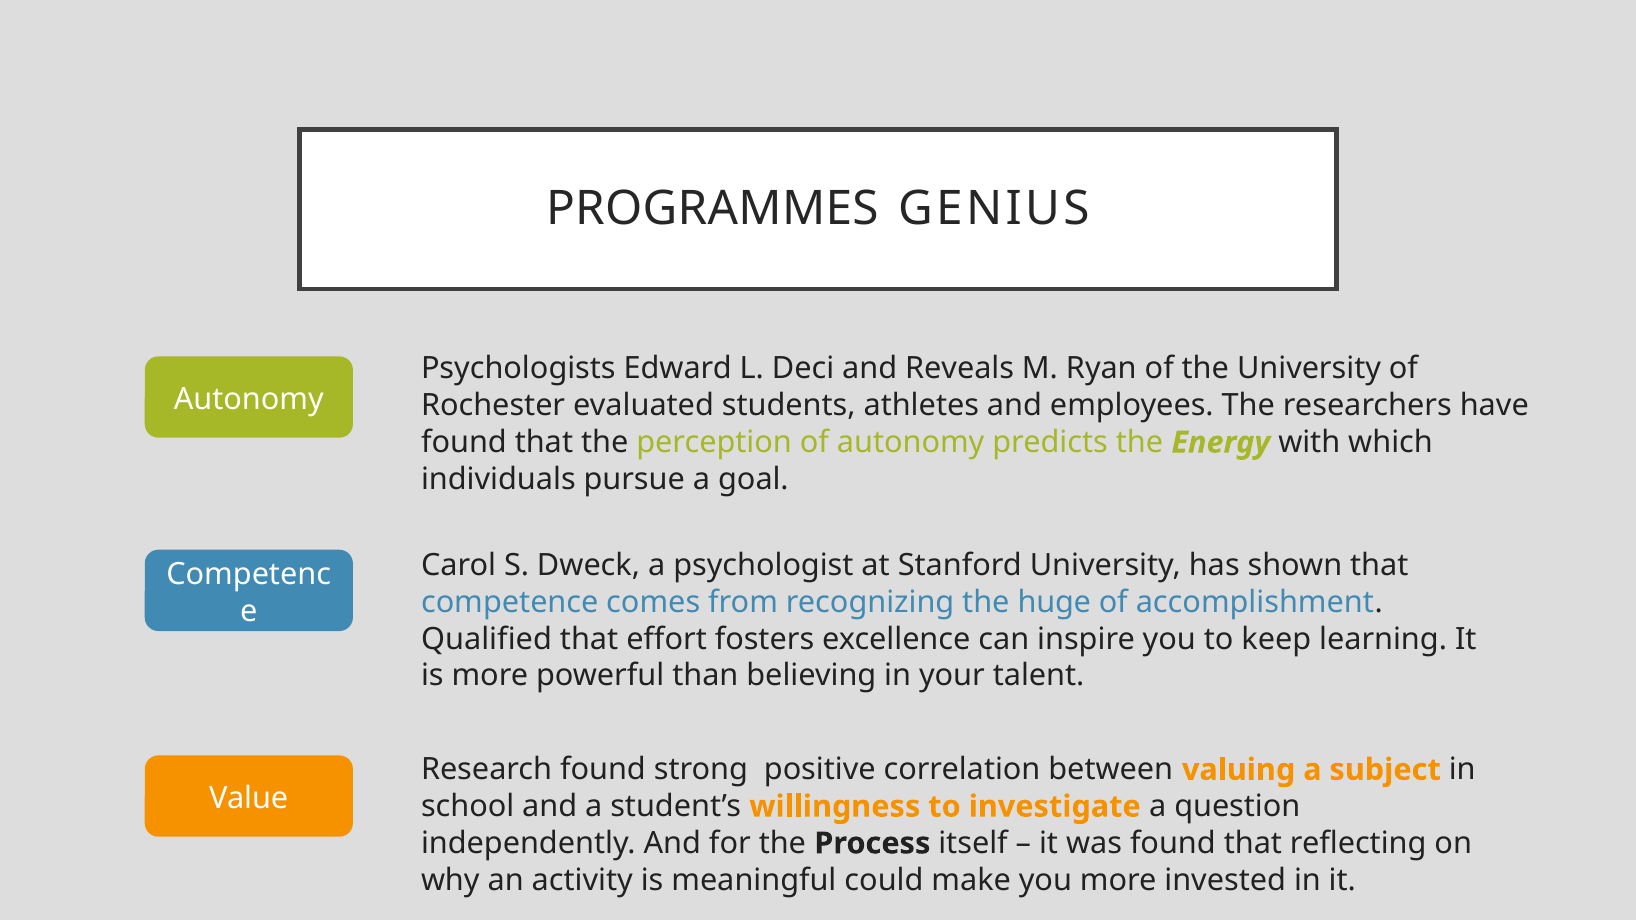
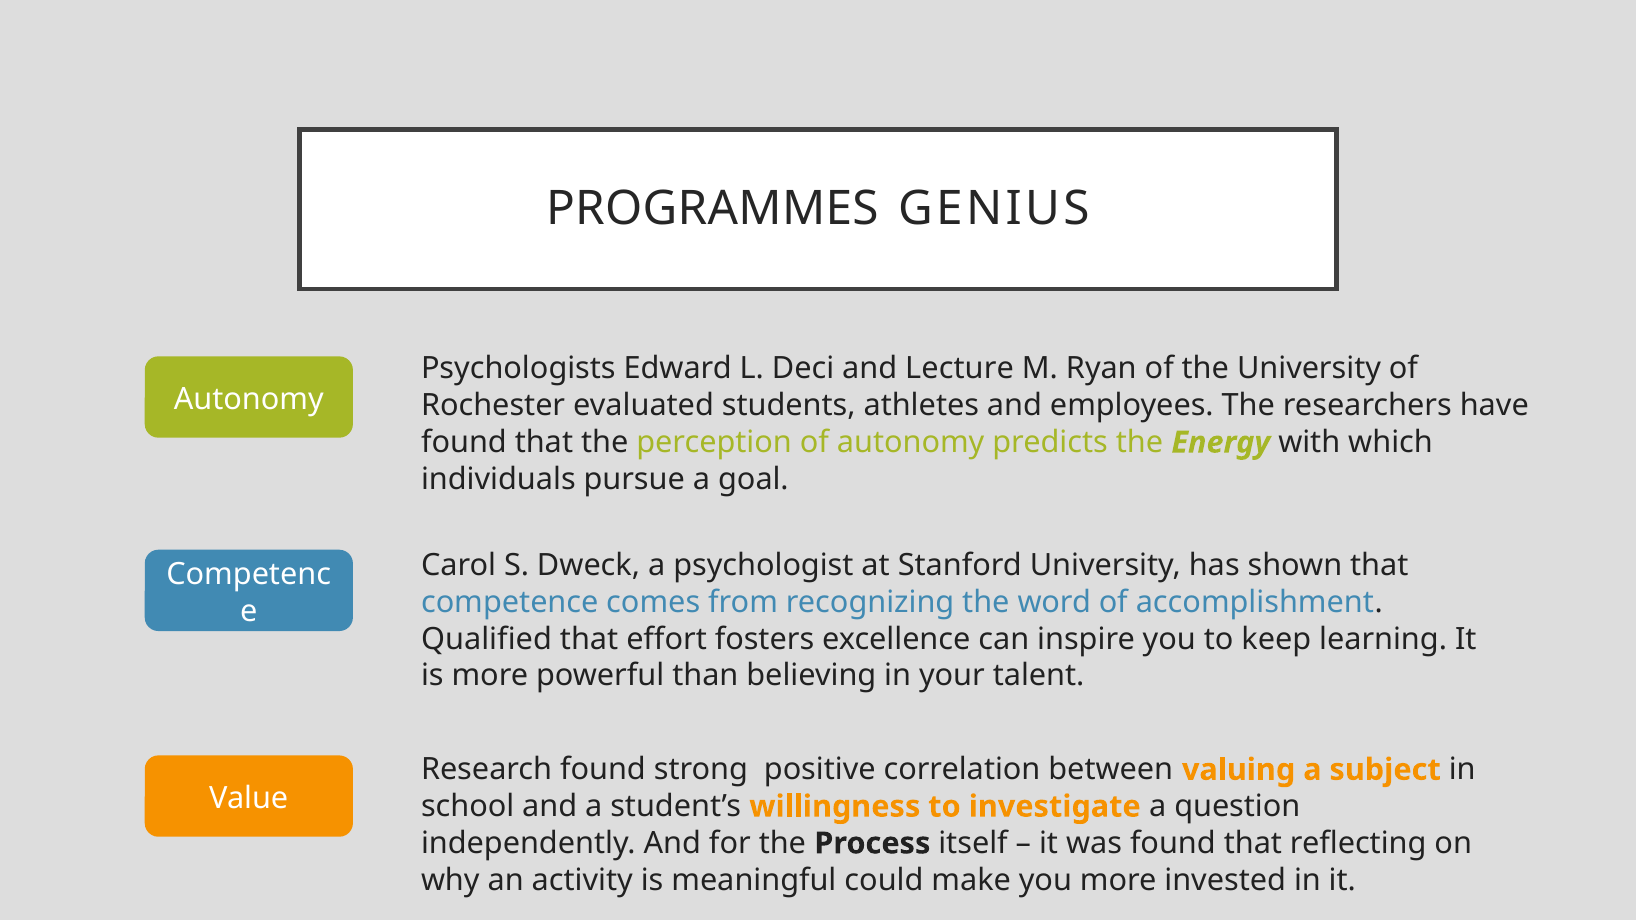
Reveals: Reveals -> Lecture
huge: huge -> word
